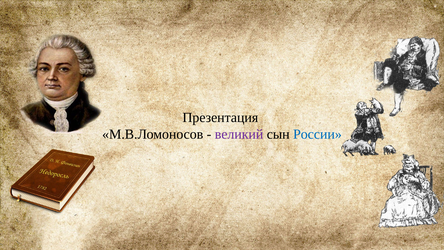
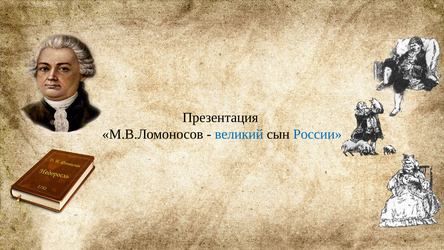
великий colour: purple -> blue
